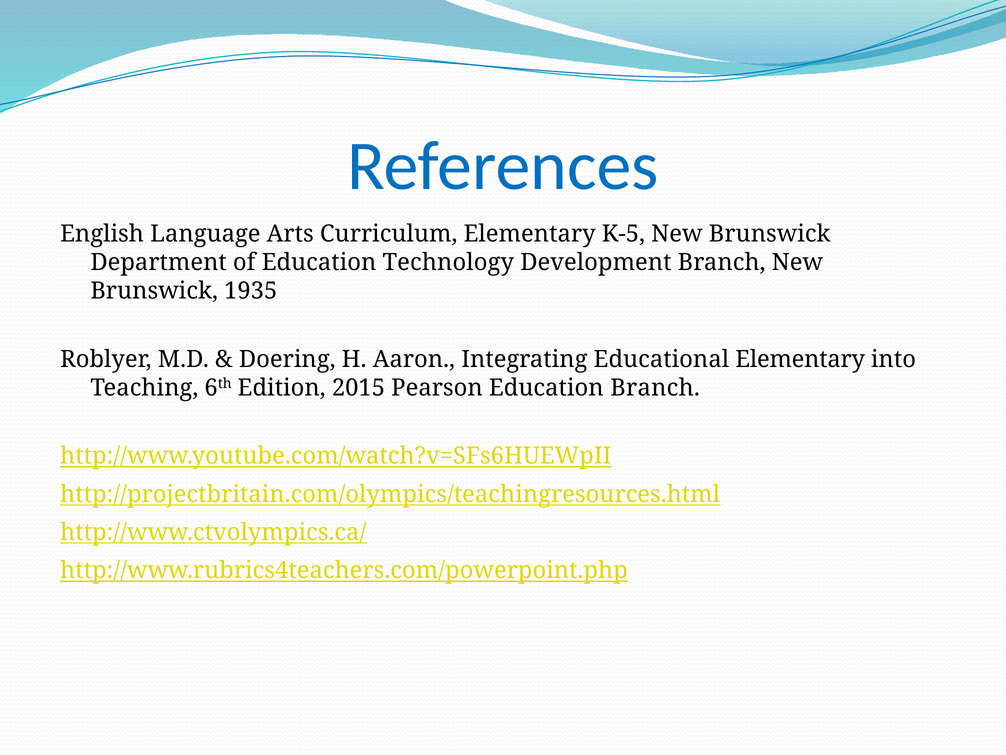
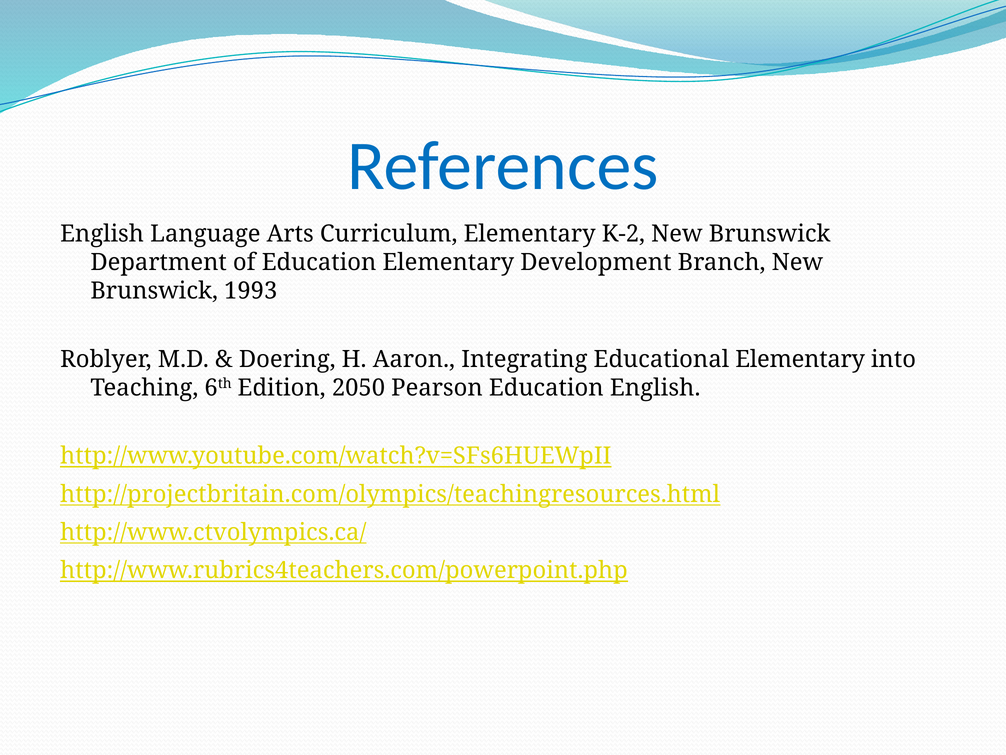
K-5: K-5 -> K-2
Education Technology: Technology -> Elementary
1935: 1935 -> 1993
2015: 2015 -> 2050
Education Branch: Branch -> English
